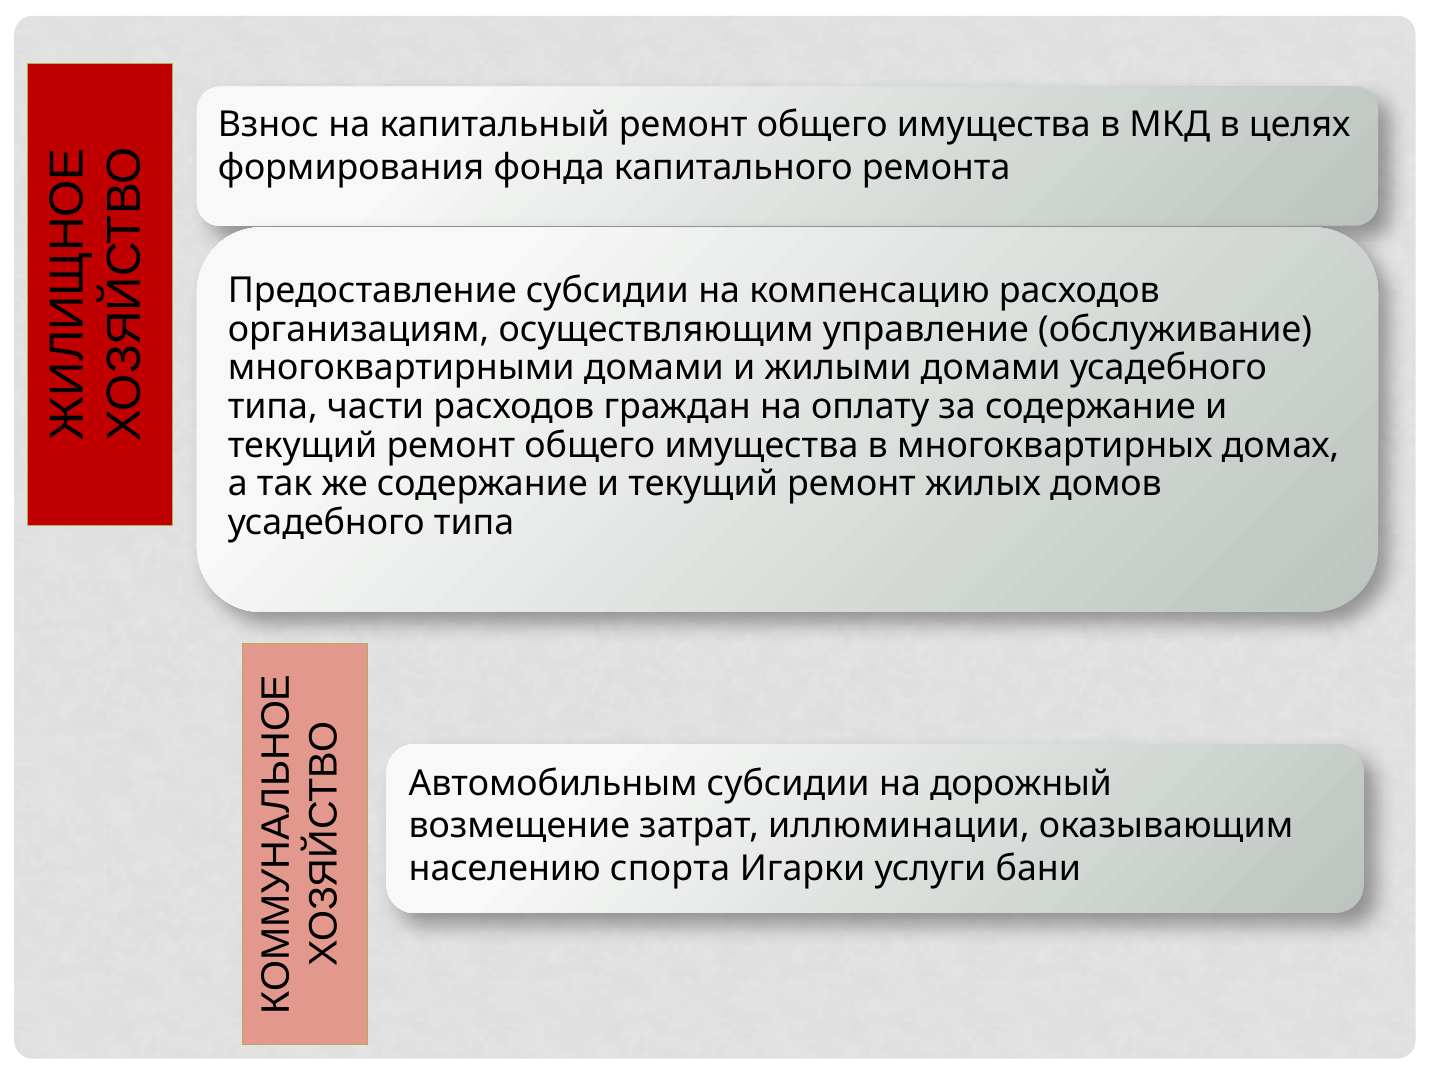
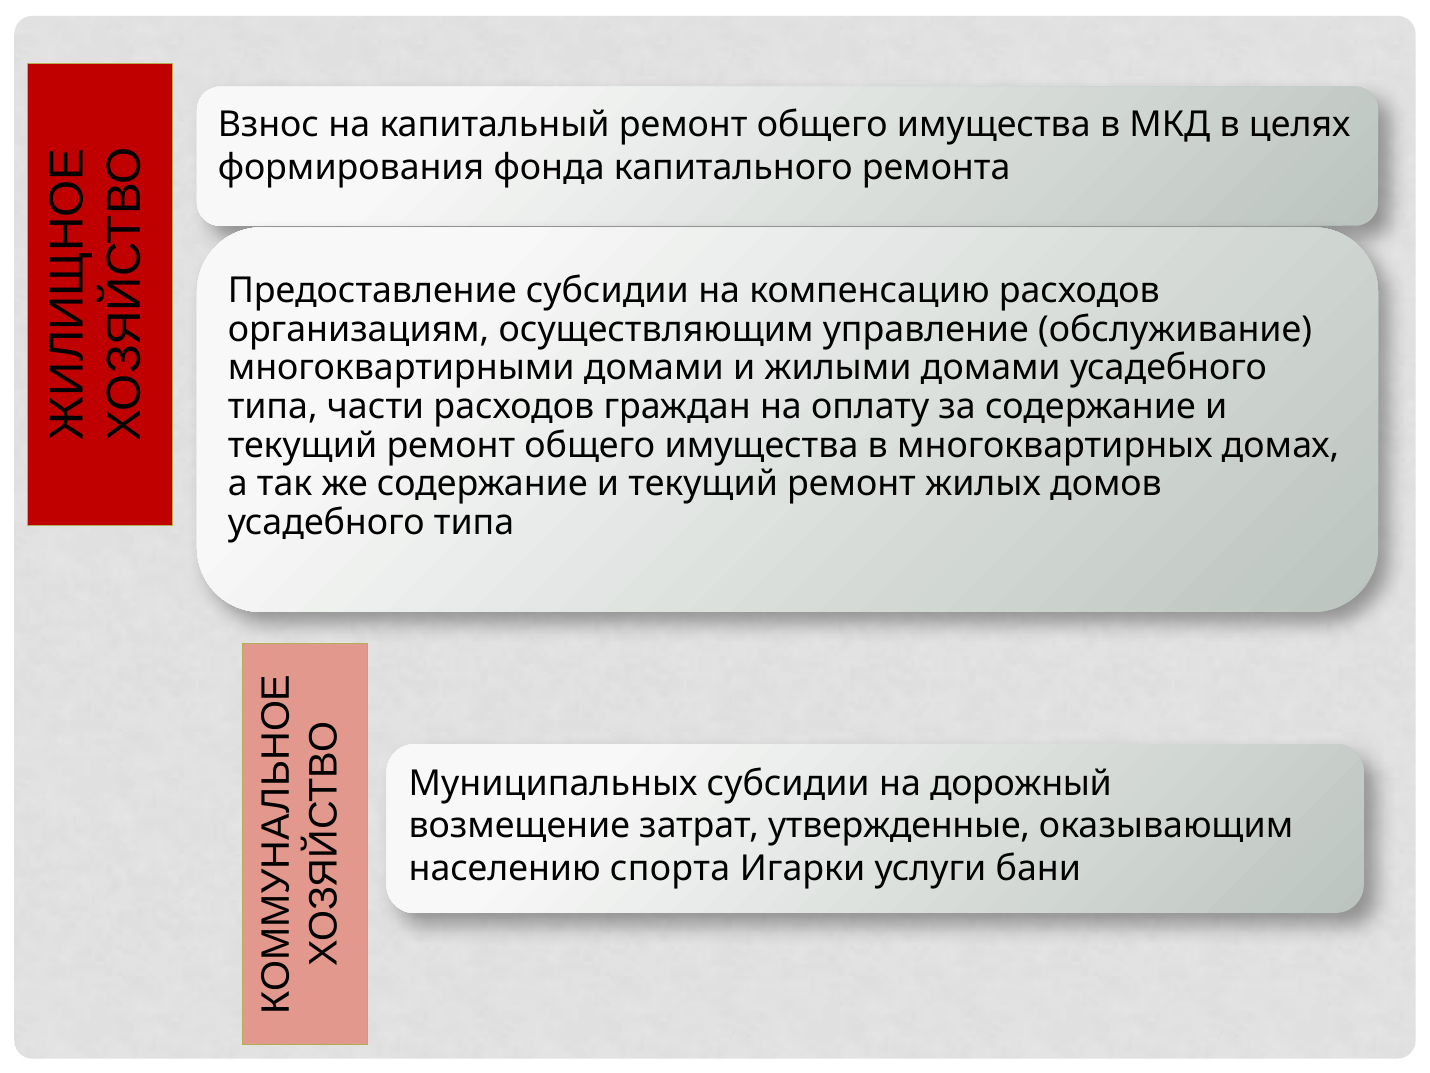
Автомобильным: Автомобильным -> Муниципальных
иллюминации: иллюминации -> утвержденные
